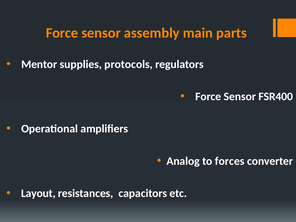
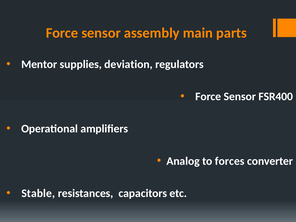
protocols: protocols -> deviation
Layout: Layout -> Stable
